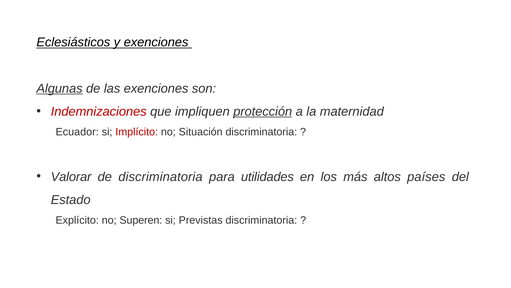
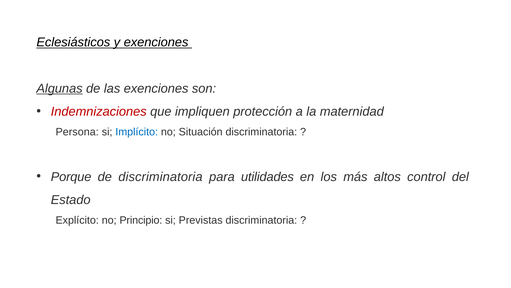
protección underline: present -> none
Ecuador: Ecuador -> Persona
Implícito colour: red -> blue
Valorar: Valorar -> Porque
países: países -> control
Superen: Superen -> Principio
